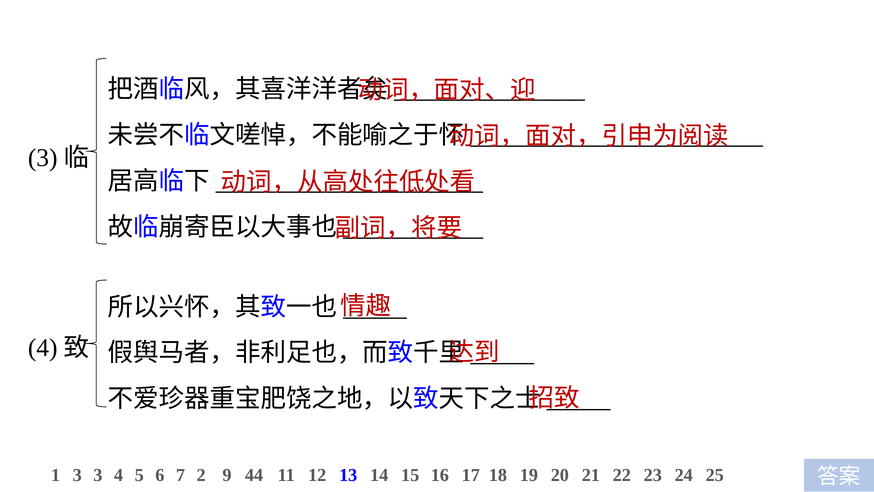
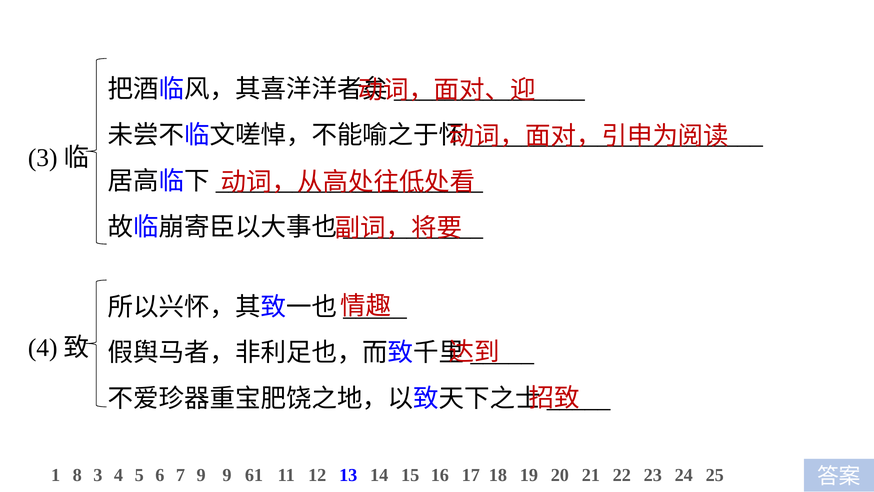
1 3: 3 -> 8
7 2: 2 -> 9
44: 44 -> 61
